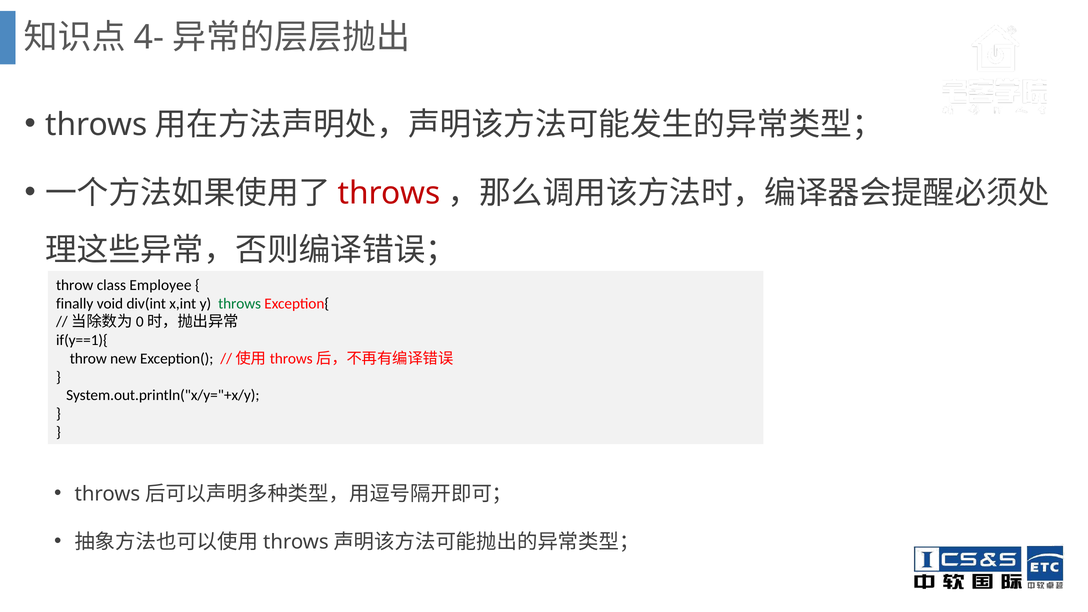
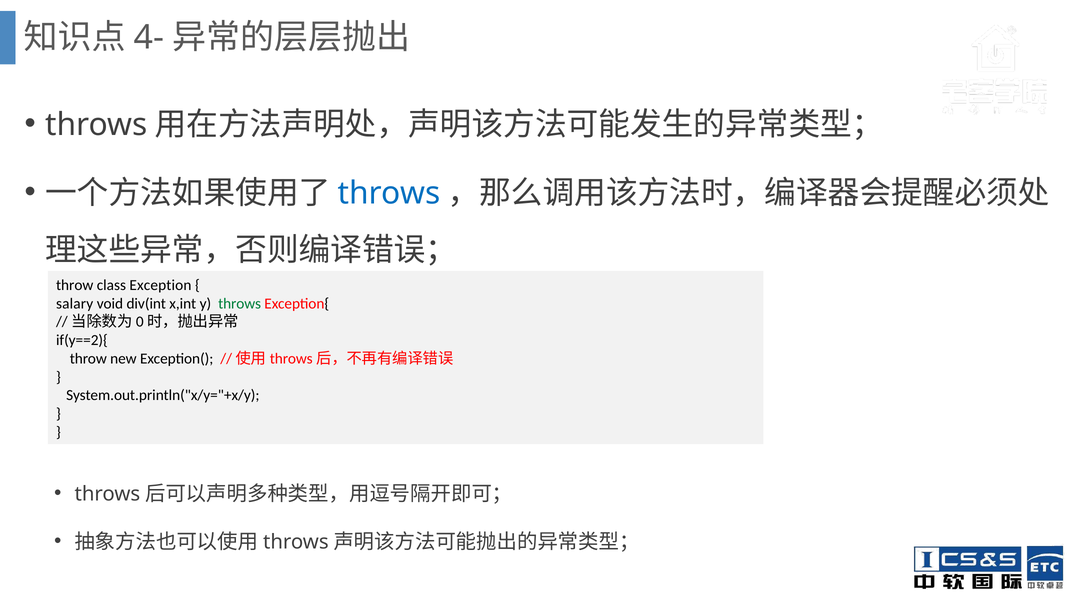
throws at (389, 193) colour: red -> blue
Employee: Employee -> Exception
finally: finally -> salary
if(y==1){: if(y==1){ -> if(y==2){
